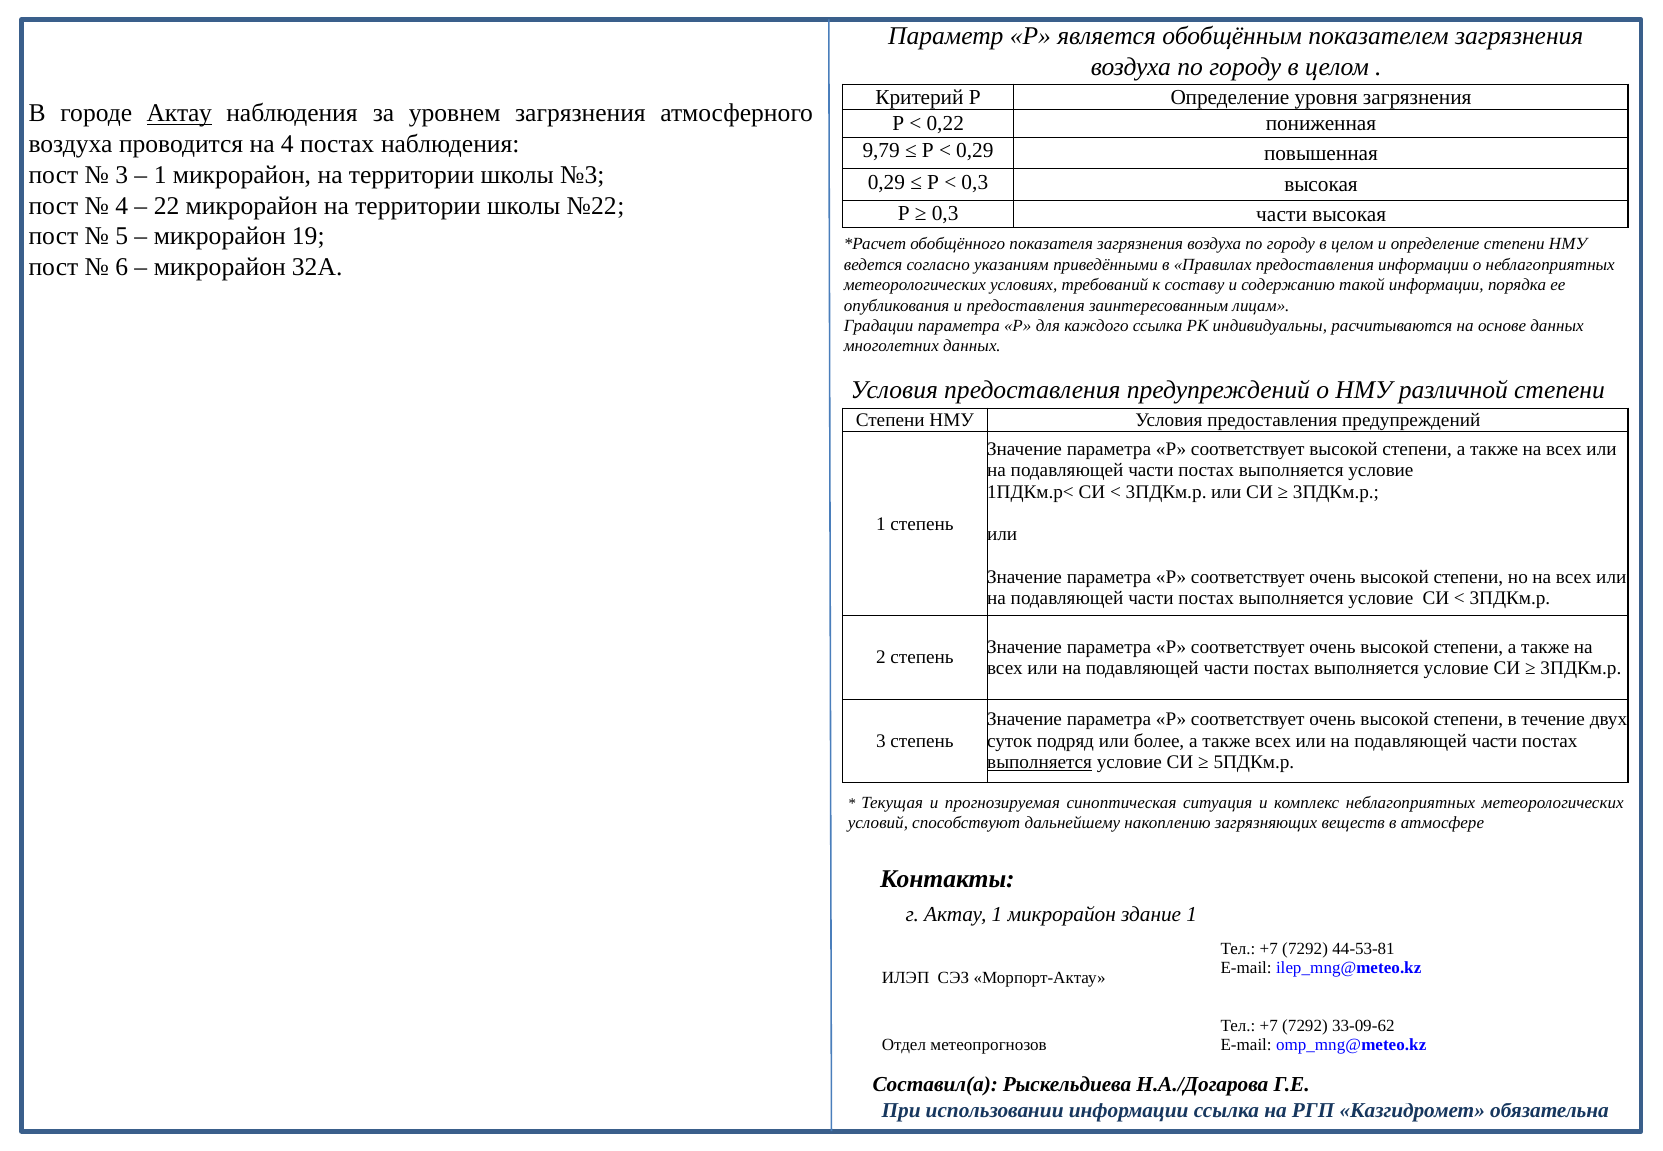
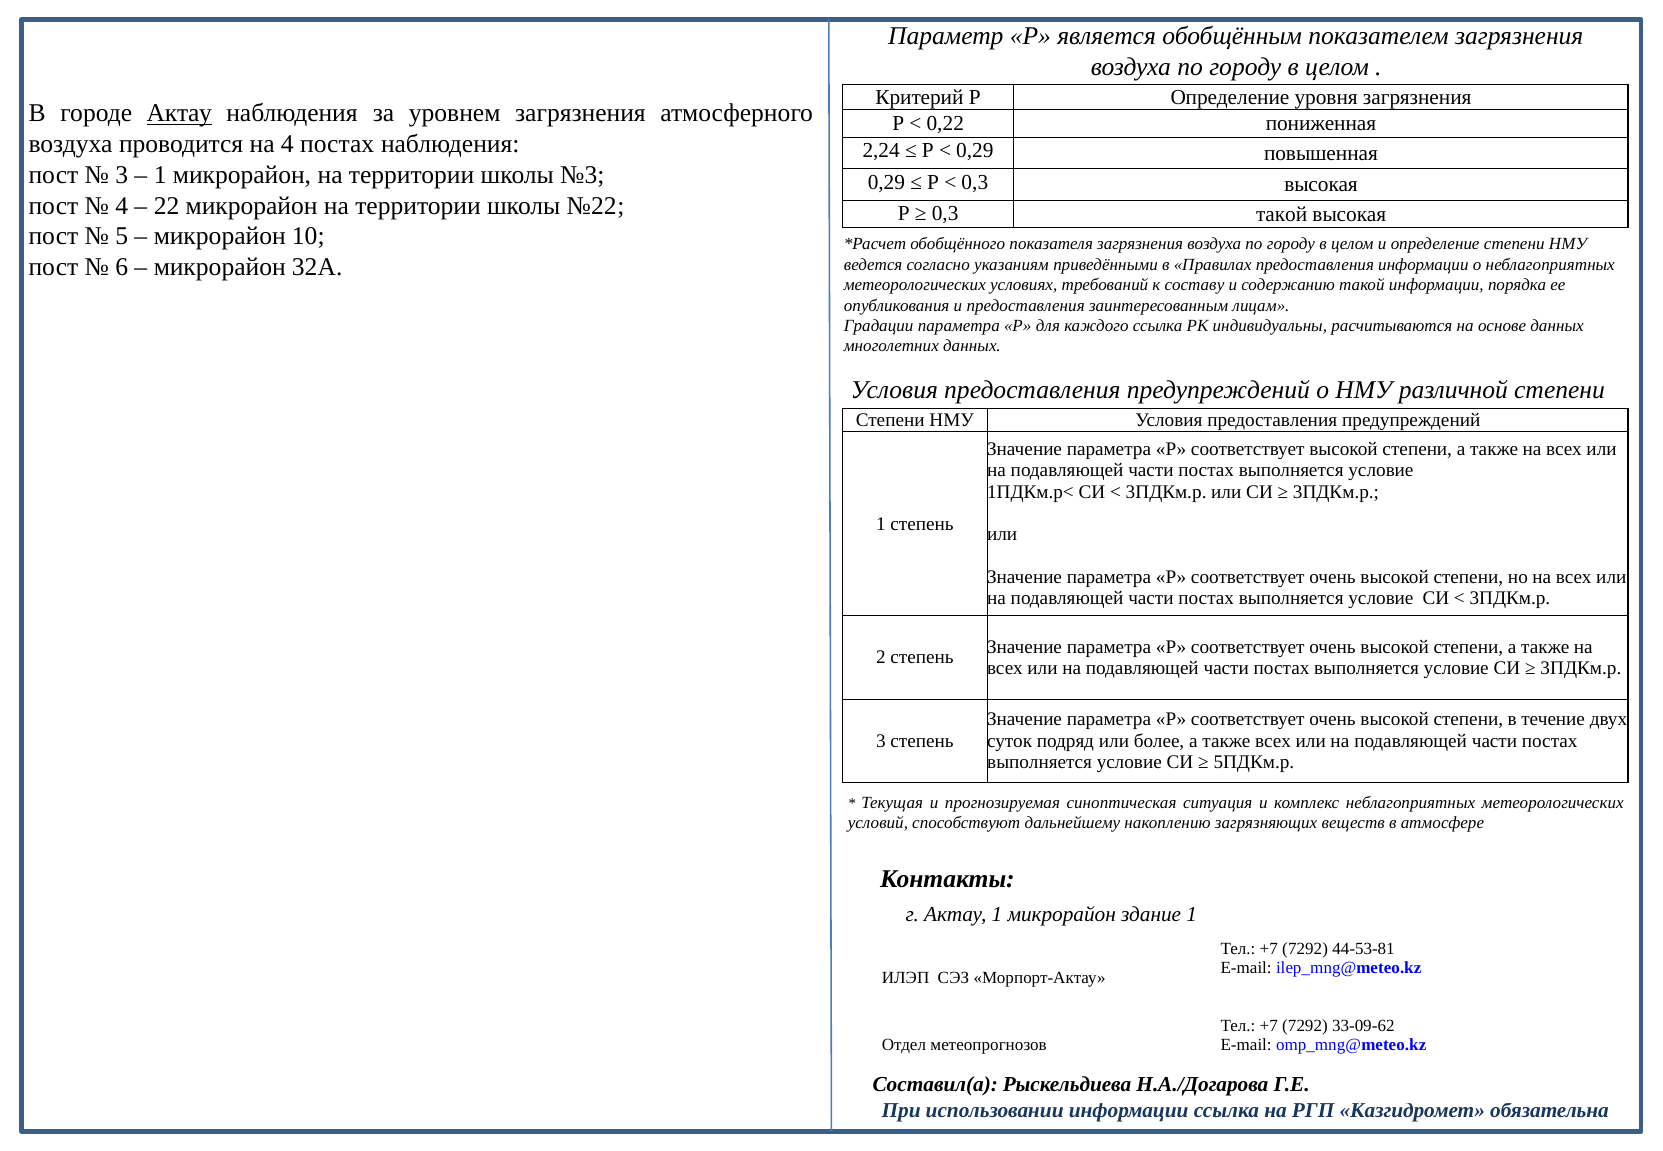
9,79: 9,79 -> 2,24
0,3 части: части -> такой
19: 19 -> 10
выполняется at (1040, 762) underline: present -> none
